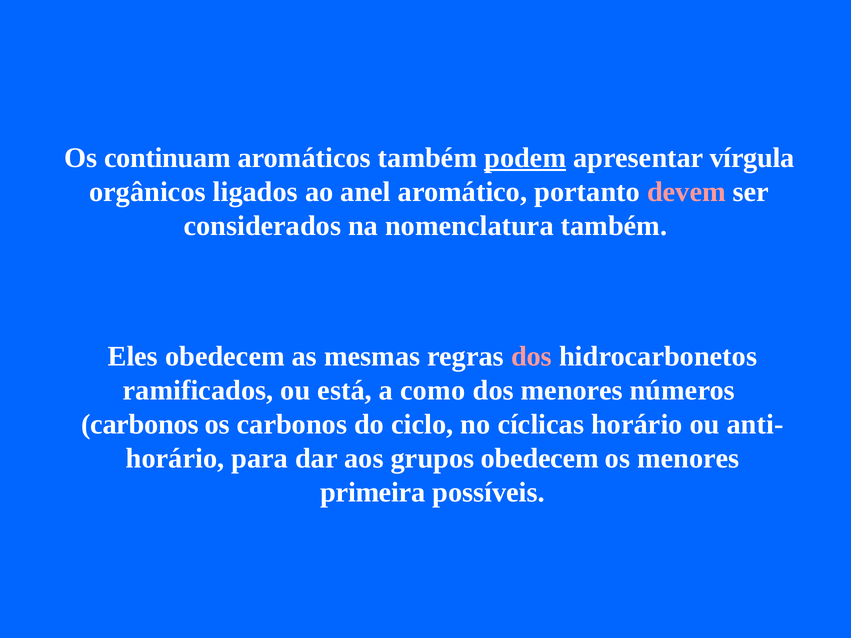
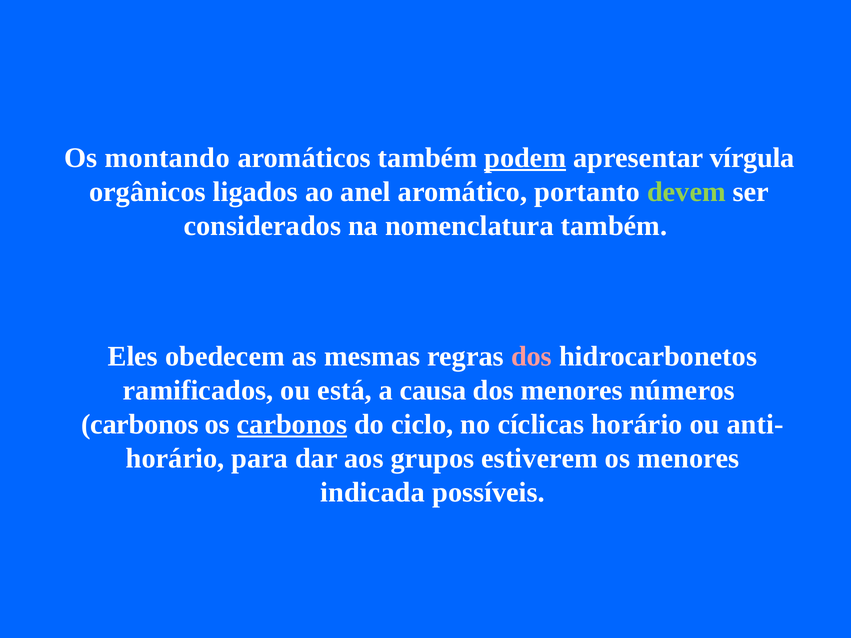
continuam: continuam -> montando
devem colour: pink -> light green
como: como -> causa
carbonos at (292, 425) underline: none -> present
grupos obedecem: obedecem -> estiverem
primeira: primeira -> indicada
